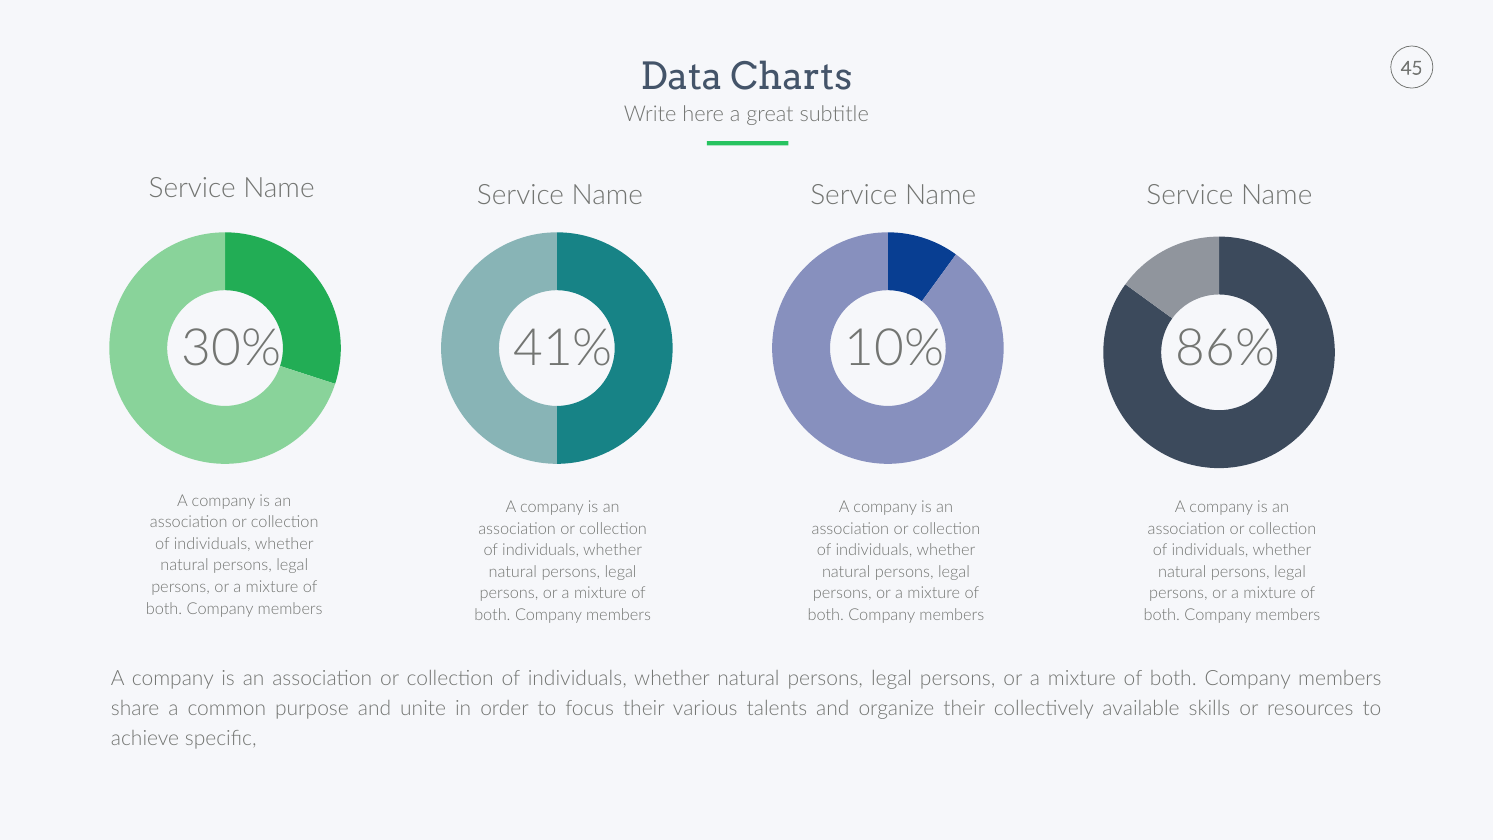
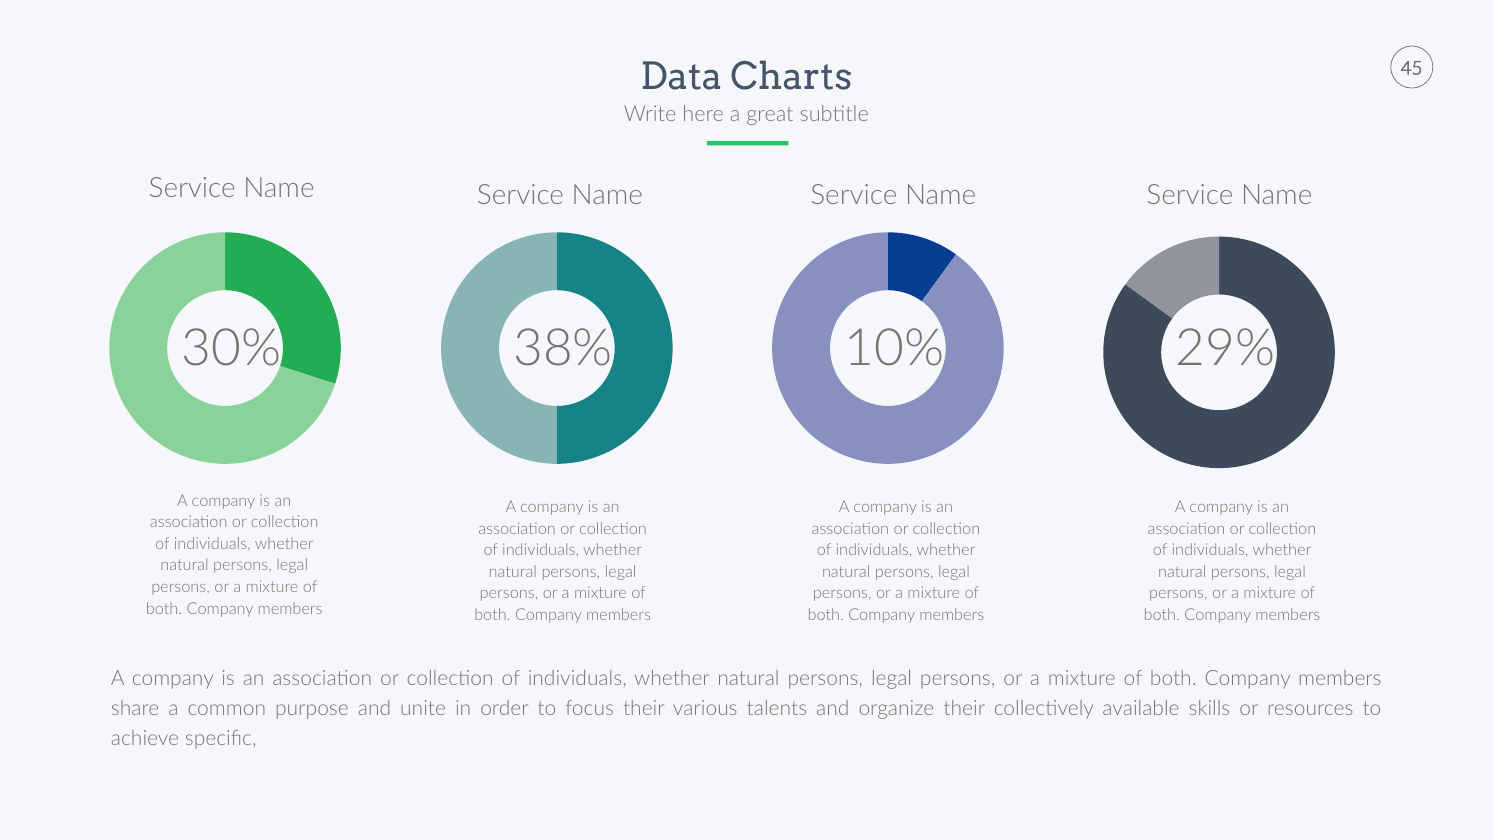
41%: 41% -> 38%
86%: 86% -> 29%
